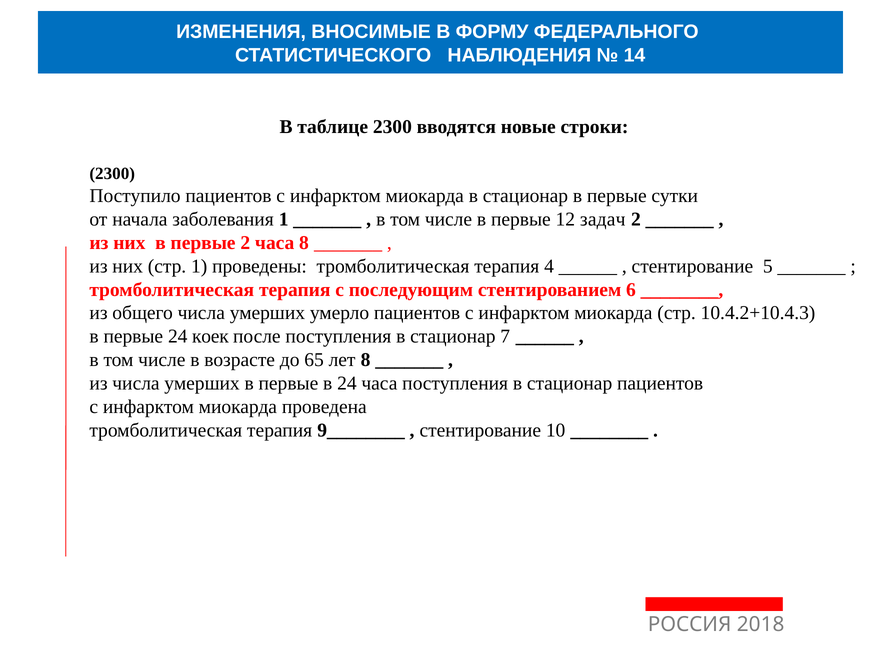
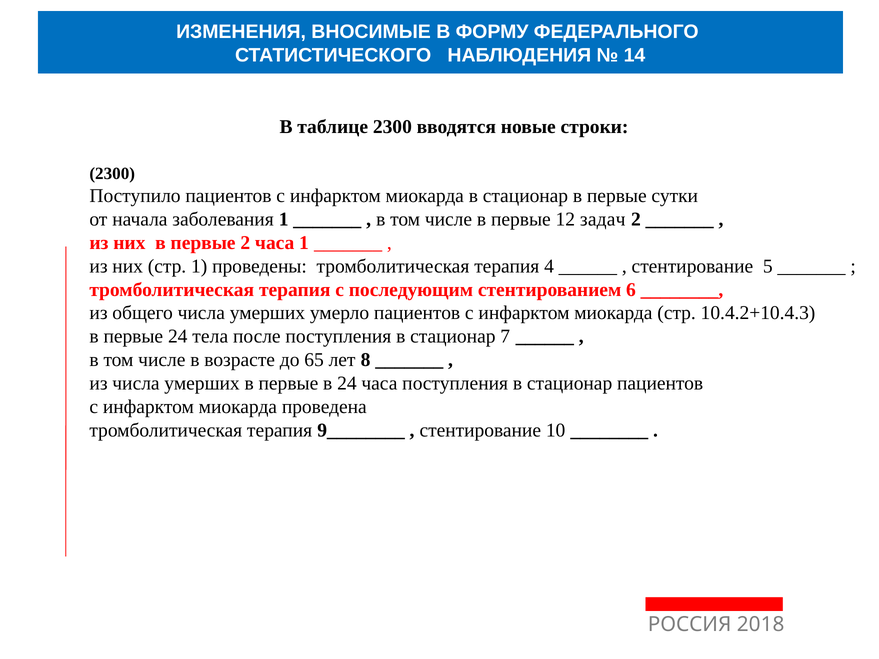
часа 8: 8 -> 1
коек: коек -> тела
